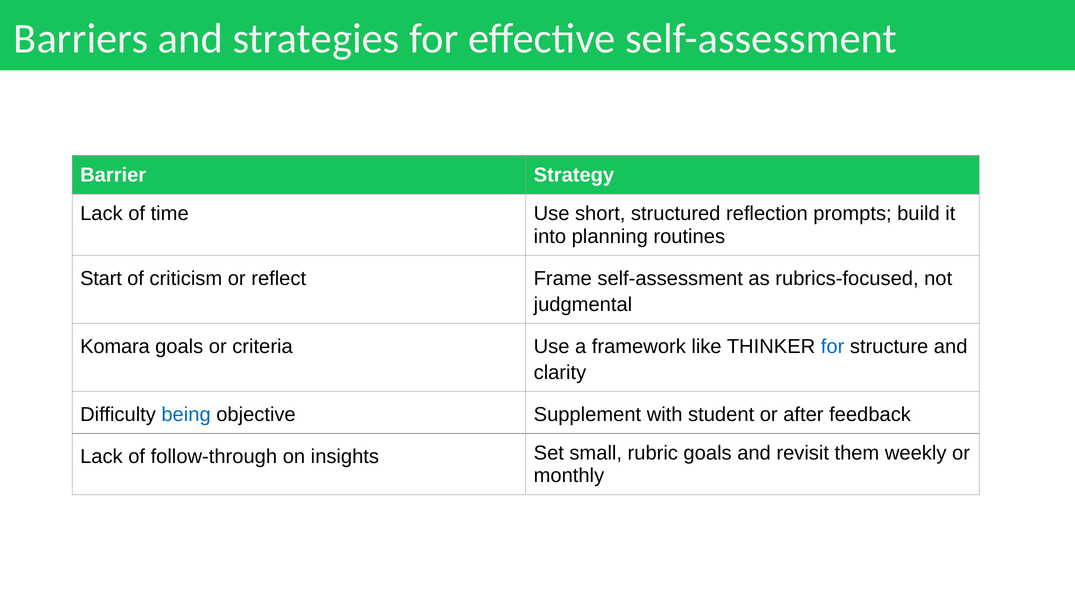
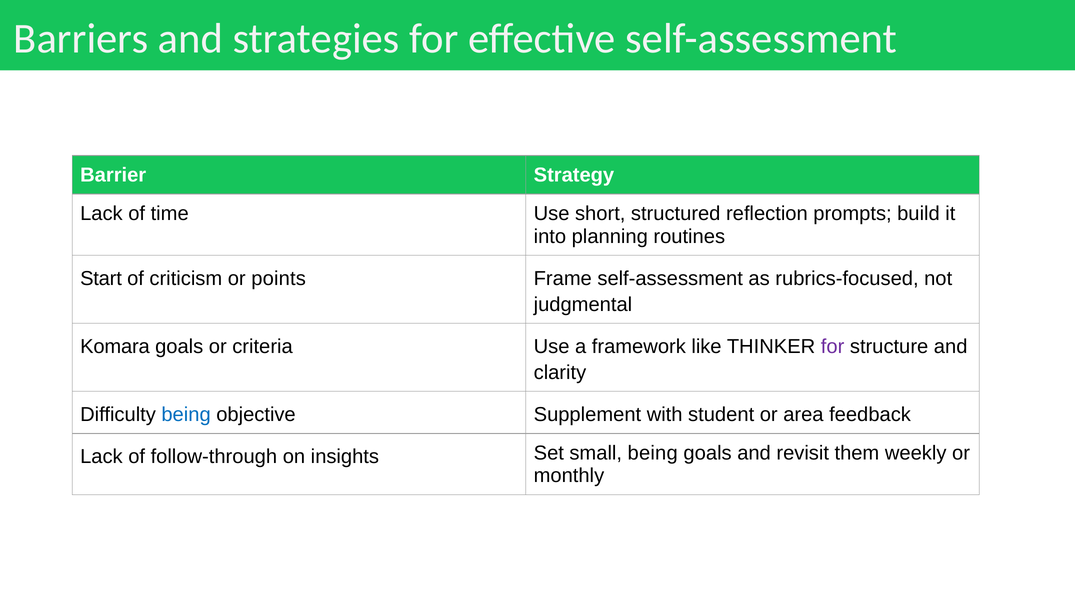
reflect: reflect -> points
for at (833, 346) colour: blue -> purple
after: after -> area
small rubric: rubric -> being
